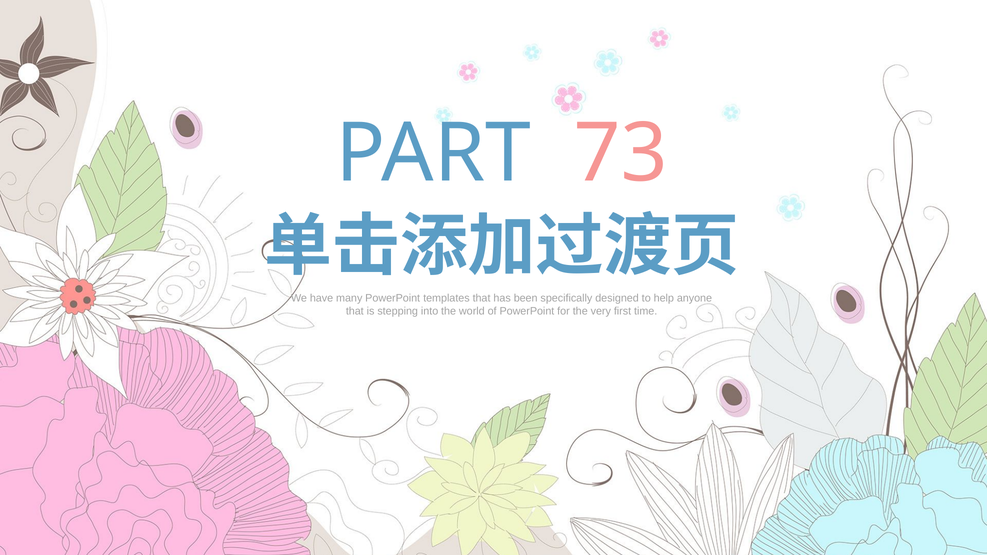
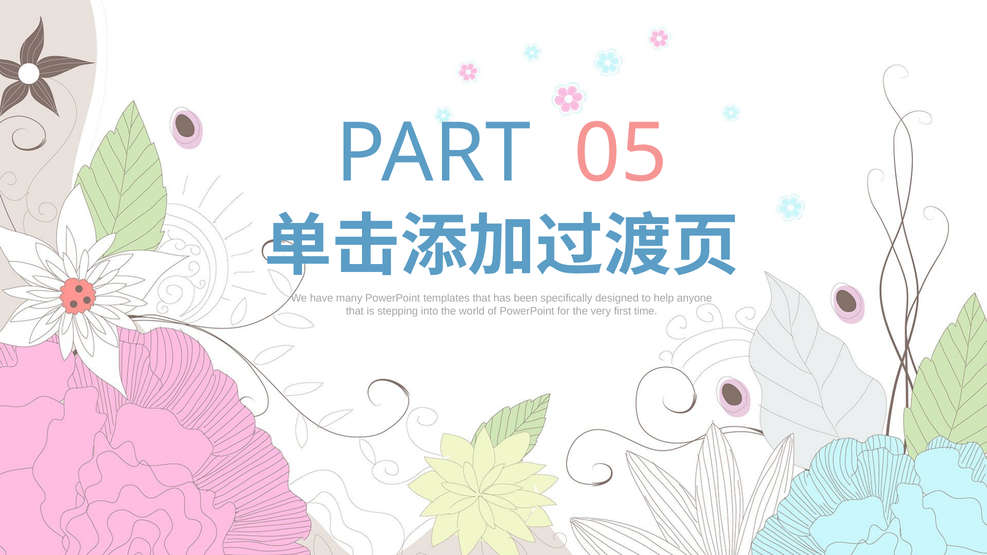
73: 73 -> 05
